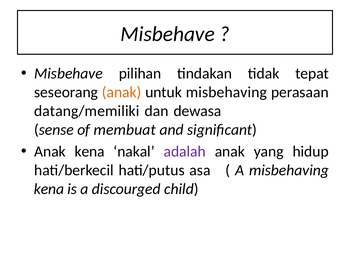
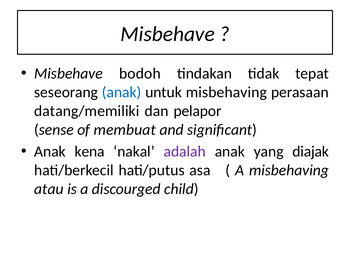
pilihan: pilihan -> bodoh
anak at (122, 92) colour: orange -> blue
dewasa: dewasa -> pelapor
hidup: hidup -> diajak
kena at (49, 189): kena -> atau
